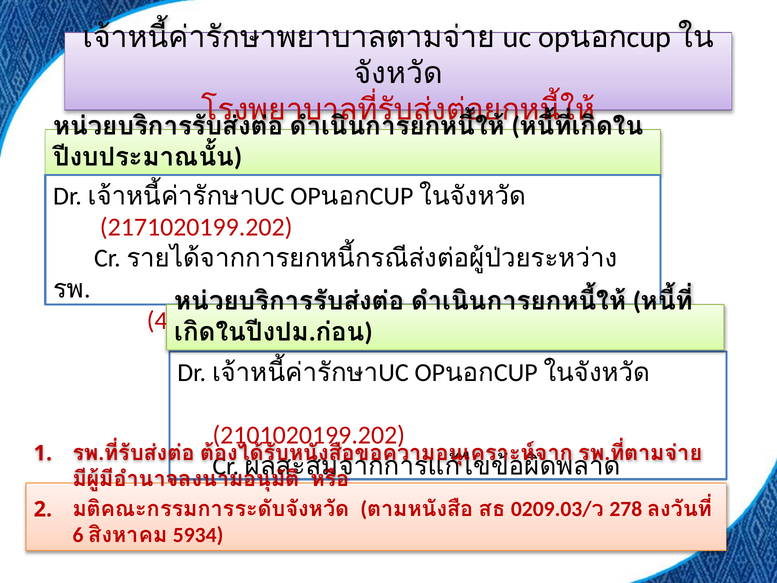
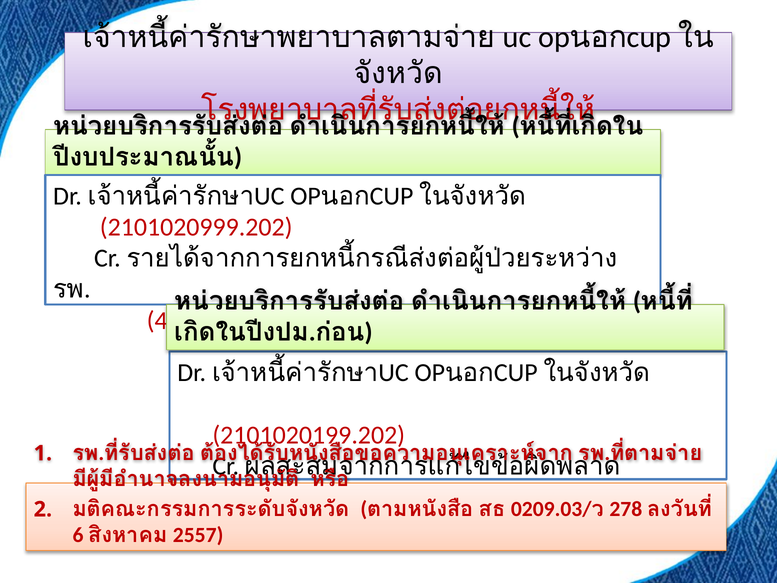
2171020199.202: 2171020199.202 -> 2101020999.202
5934: 5934 -> 2557
